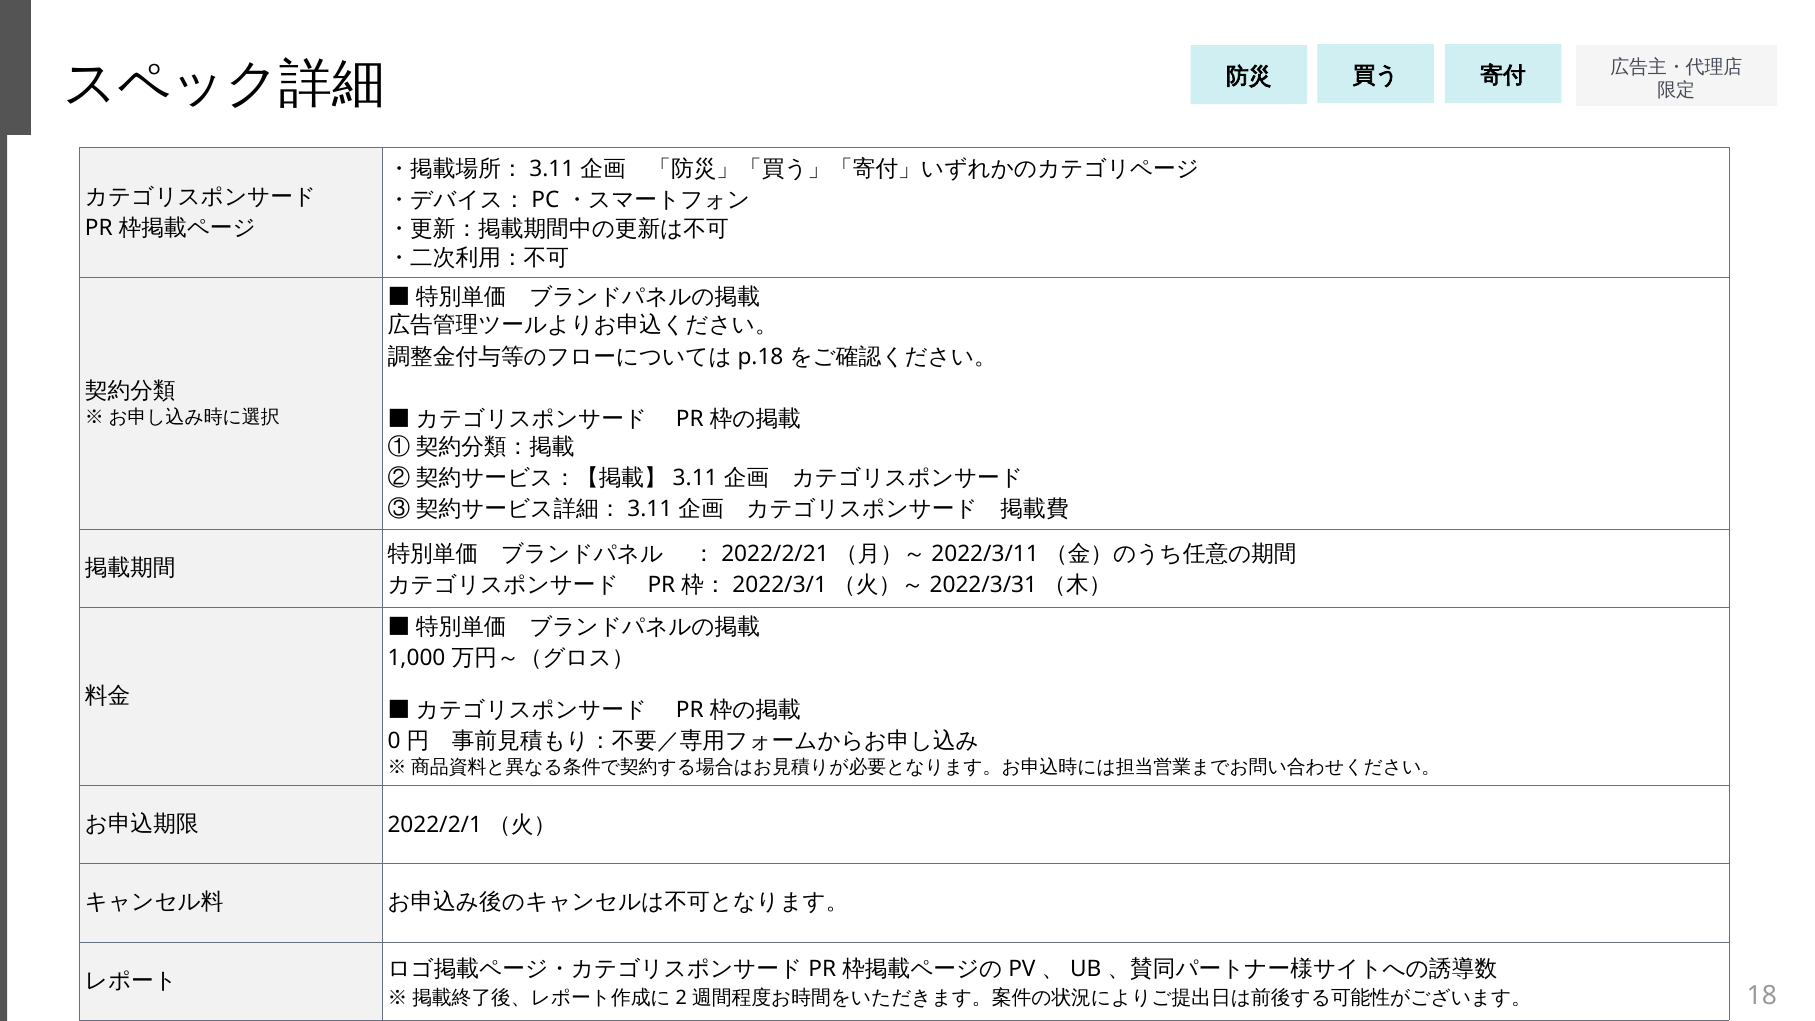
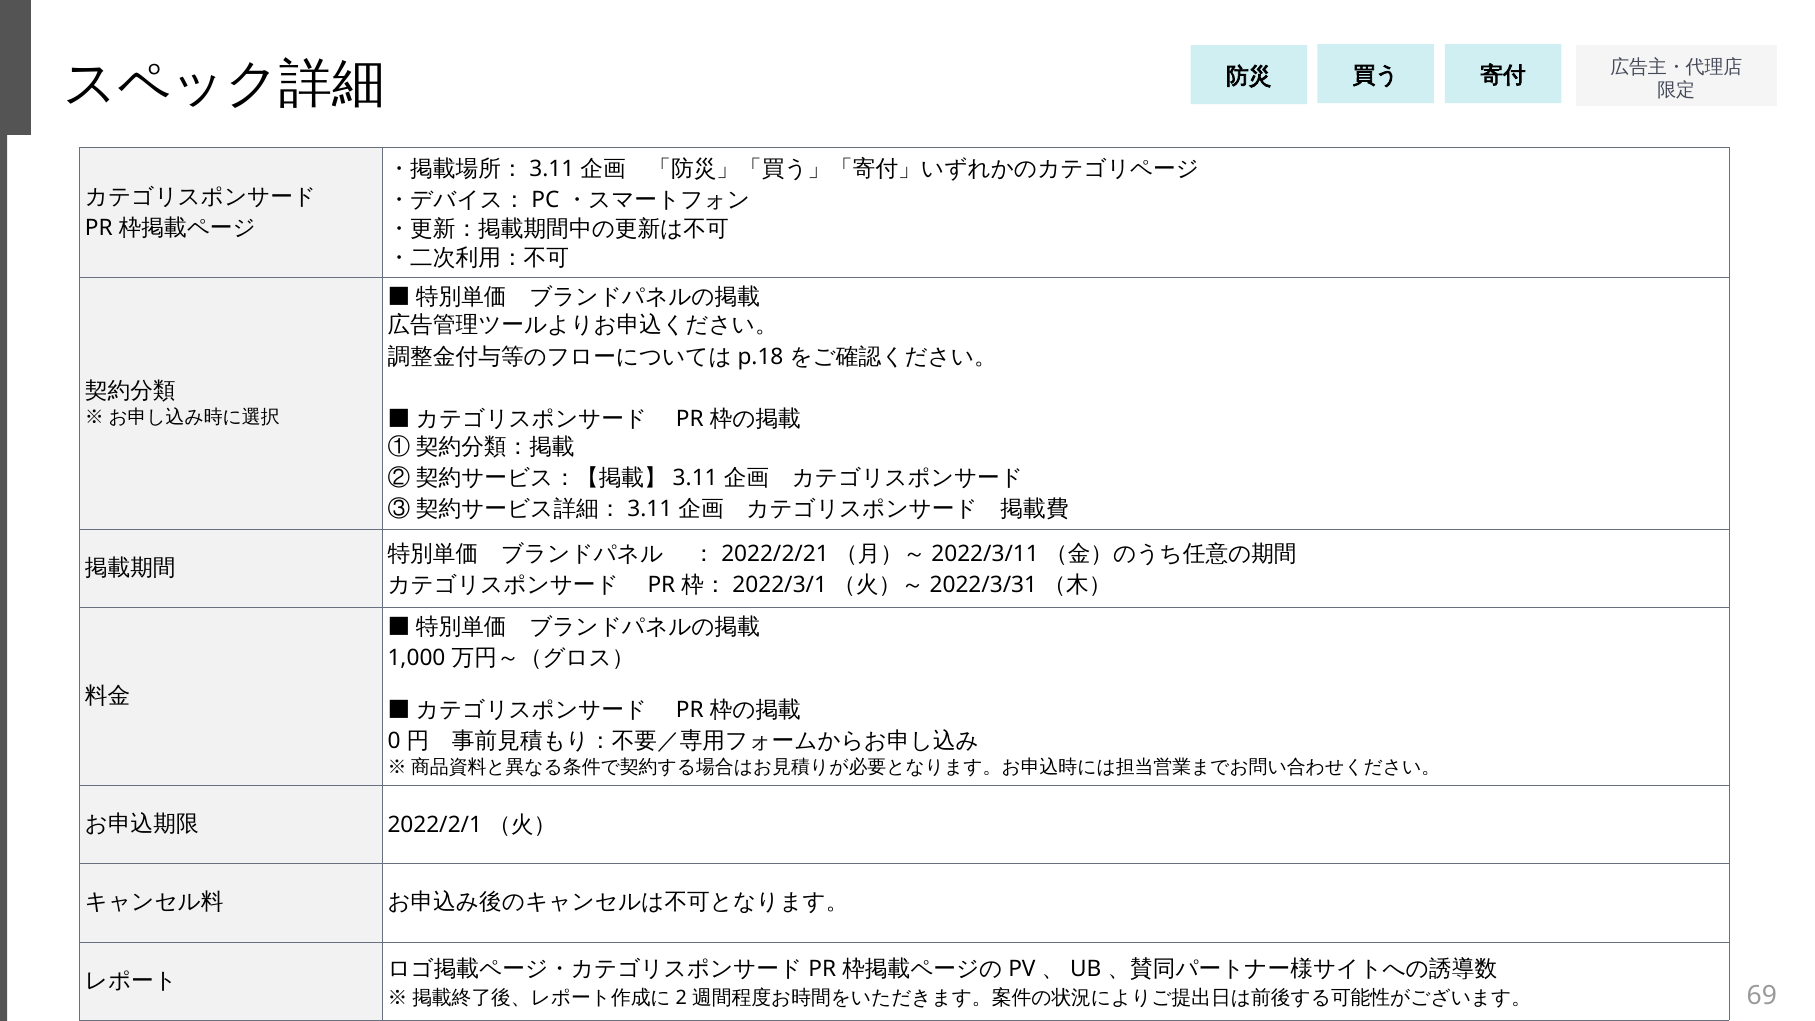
18: 18 -> 69
